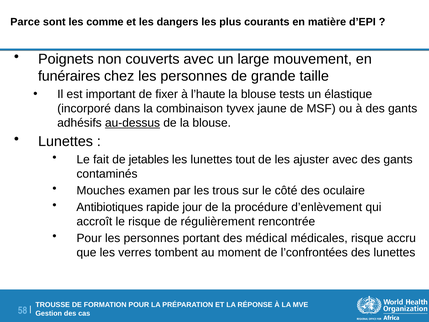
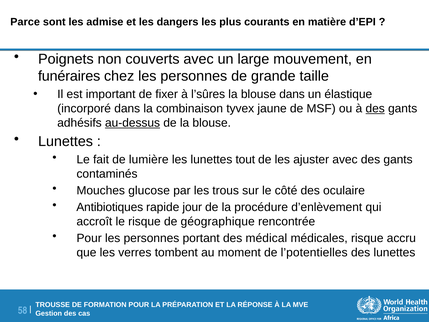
comme: comme -> admise
l’haute: l’haute -> l’sûres
blouse tests: tests -> dans
des at (375, 108) underline: none -> present
jetables: jetables -> lumière
examen: examen -> glucose
régulièrement: régulièrement -> géographique
l’confrontées: l’confrontées -> l’potentielles
